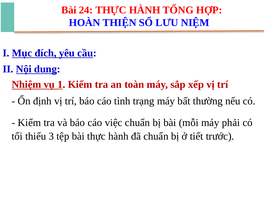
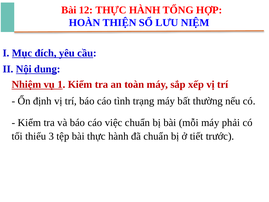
24: 24 -> 12
